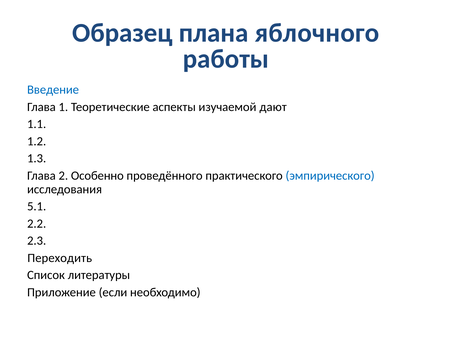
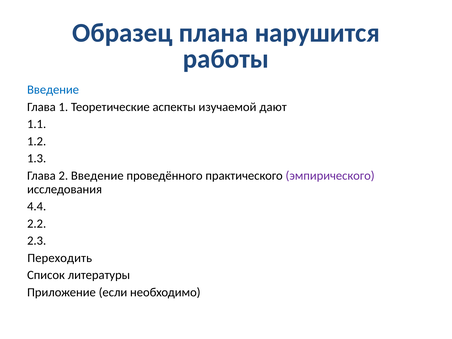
яблочного: яблочного -> нарушится
2 Особенно: Особенно -> Введение
эмпирического colour: blue -> purple
5.1: 5.1 -> 4.4
